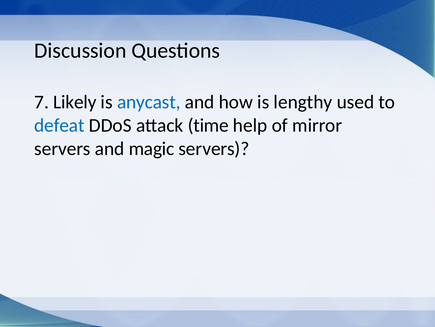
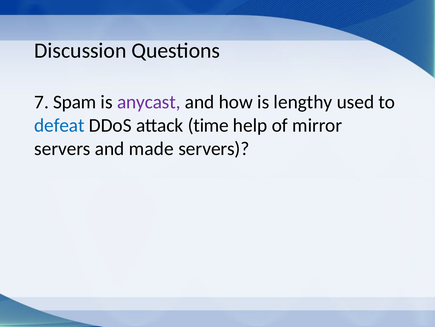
Likely: Likely -> Spam
anycast colour: blue -> purple
magic: magic -> made
